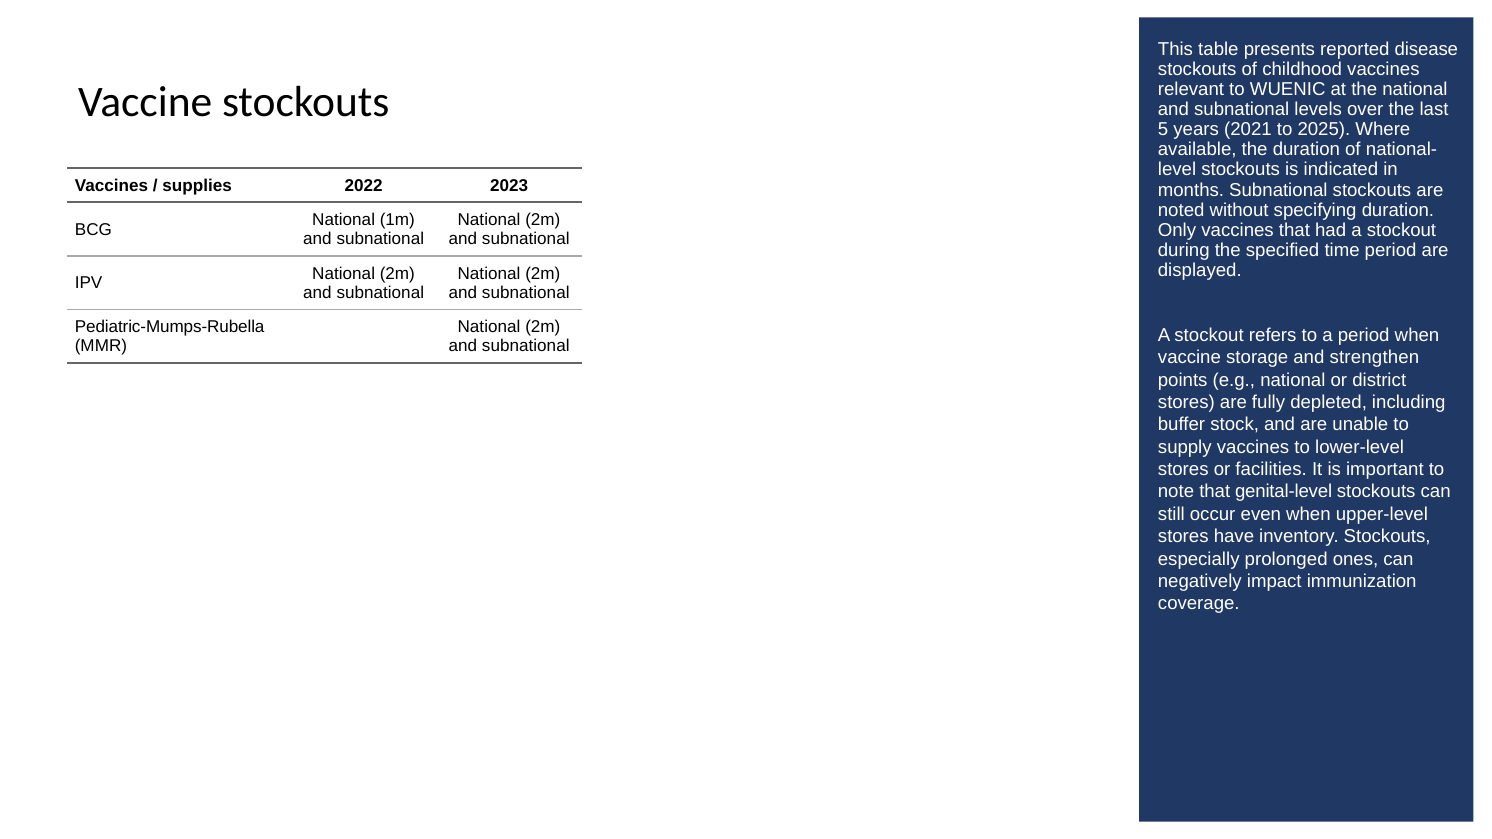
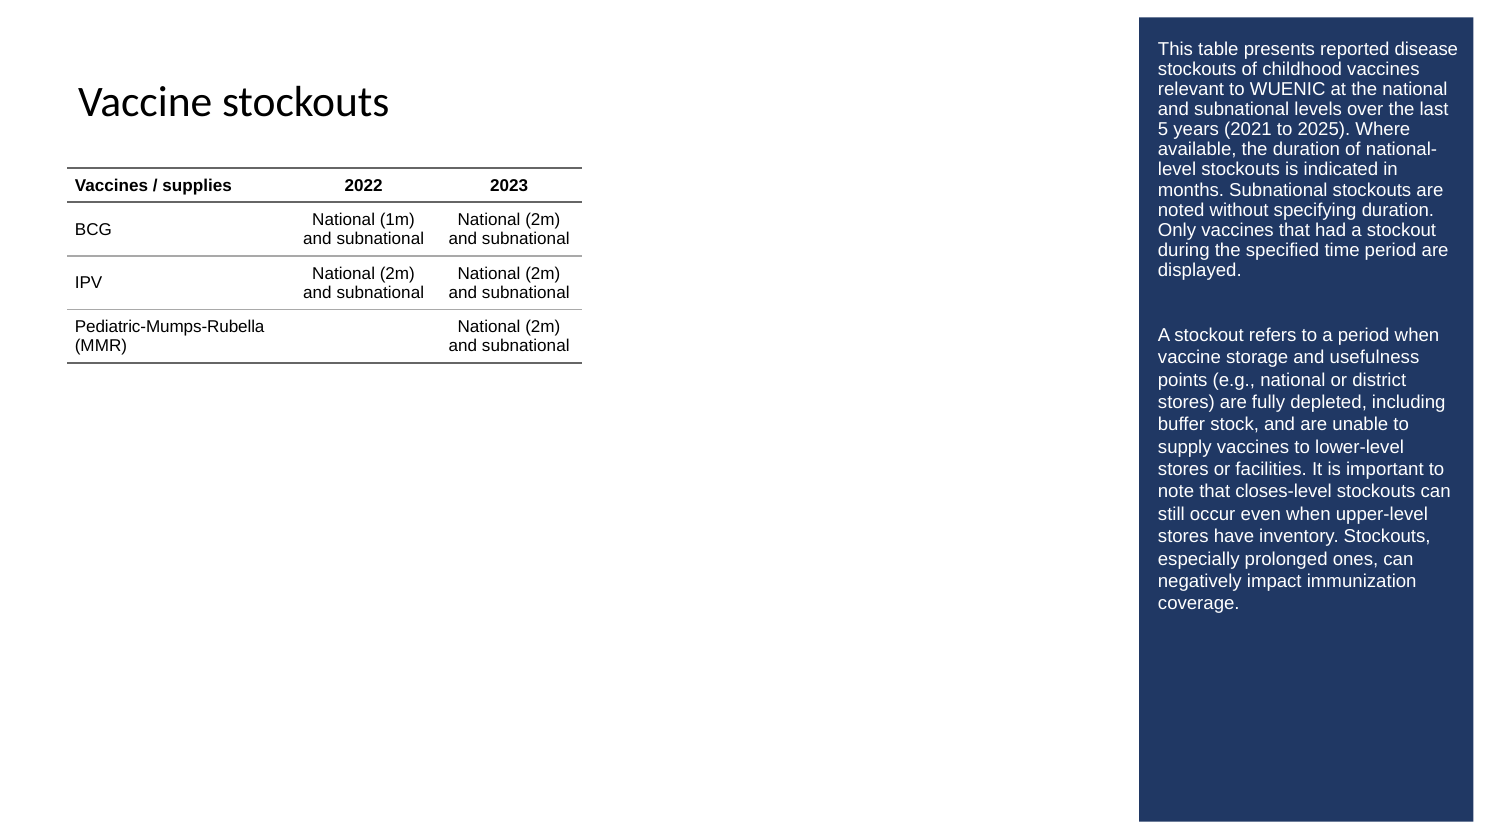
strengthen: strengthen -> usefulness
genital-level: genital-level -> closes-level
